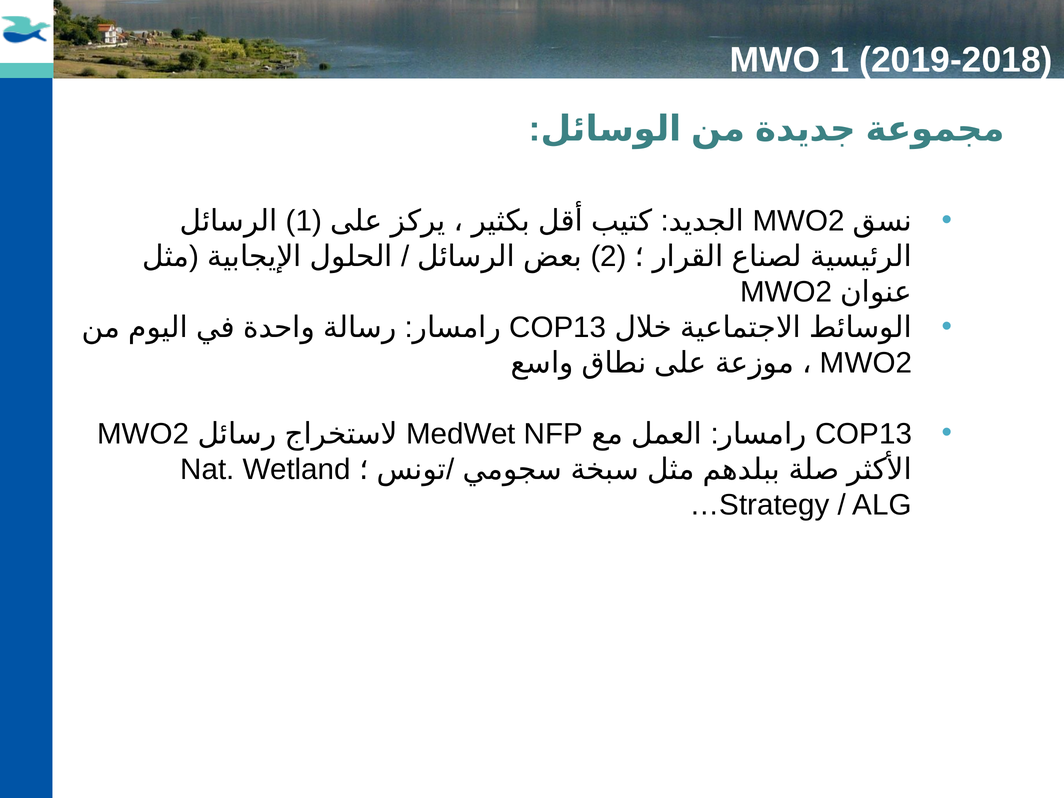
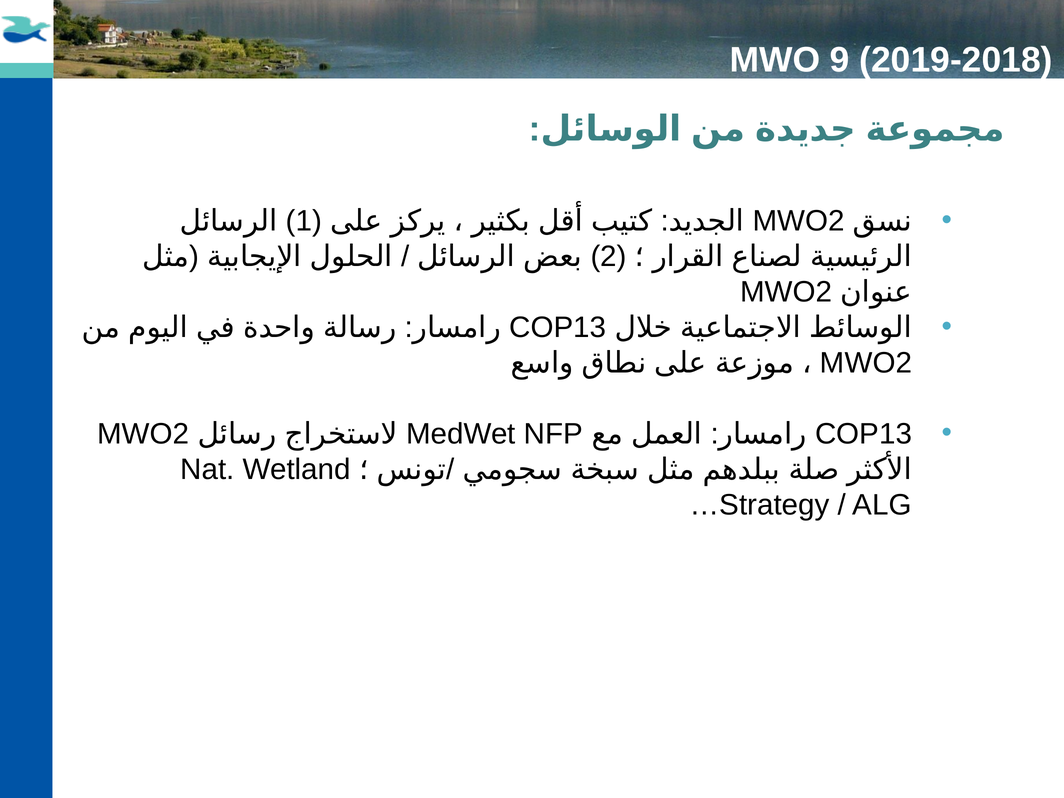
MWO 1: 1 -> 9
